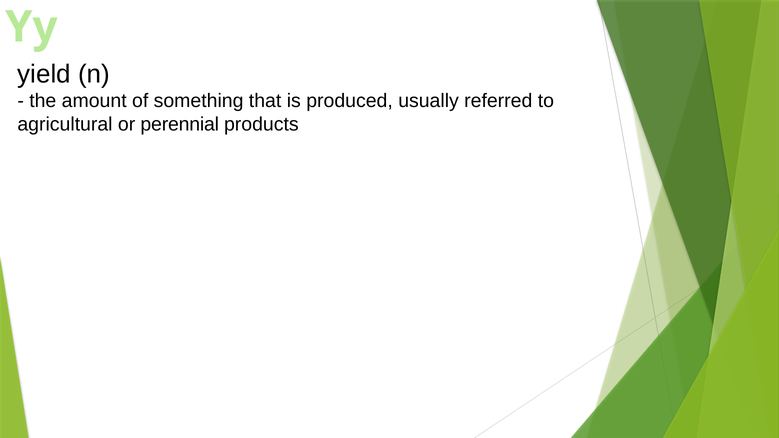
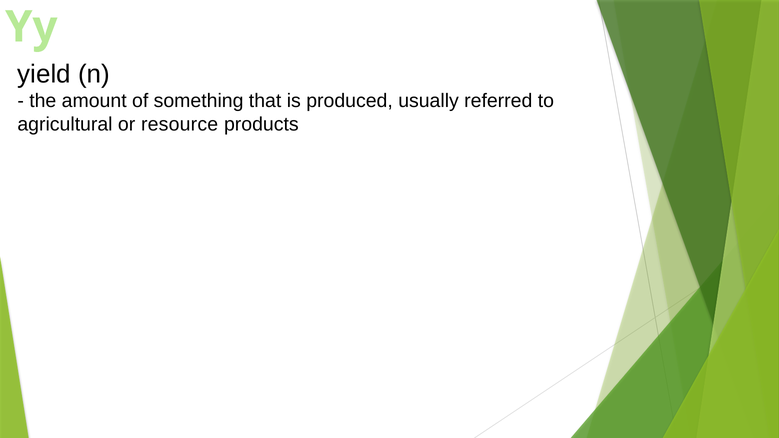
perennial: perennial -> resource
